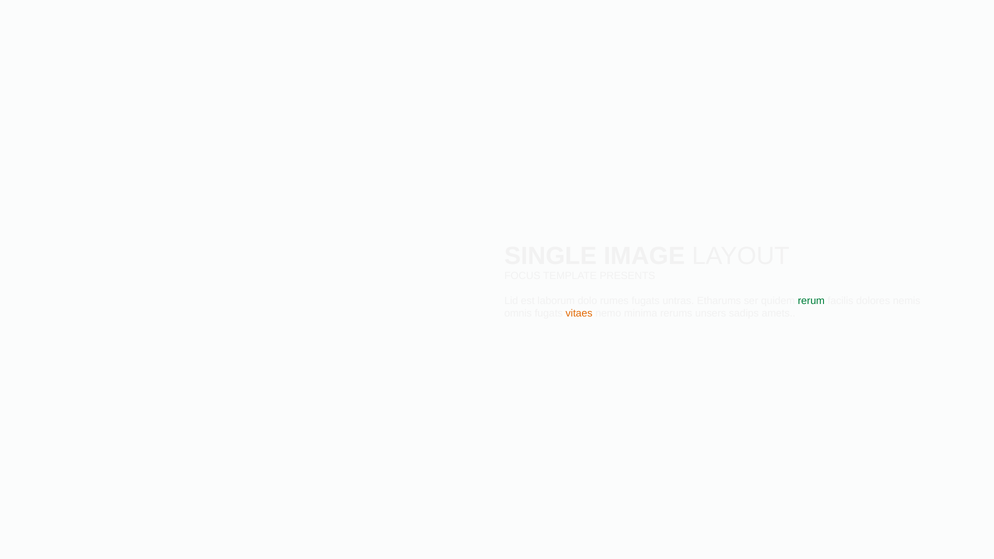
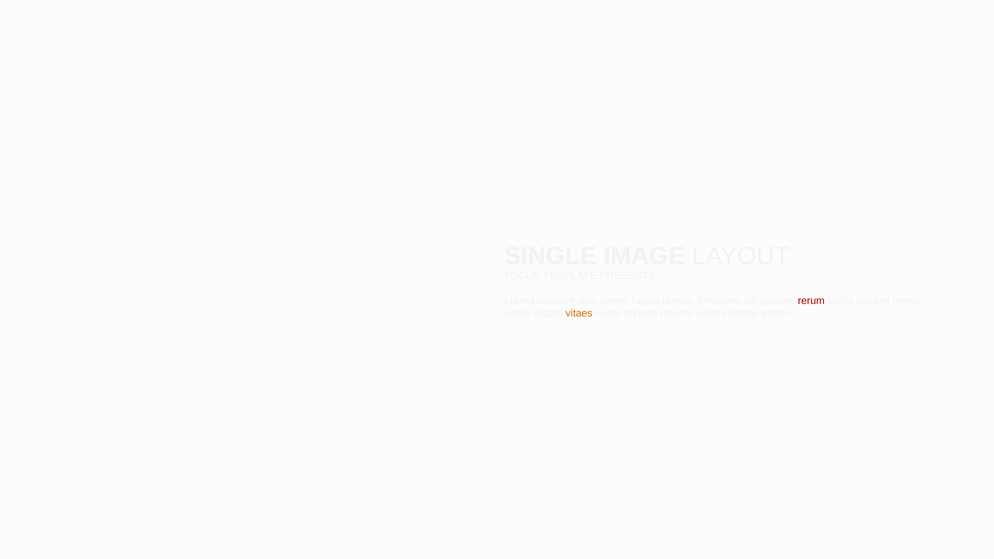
rerum colour: green -> red
